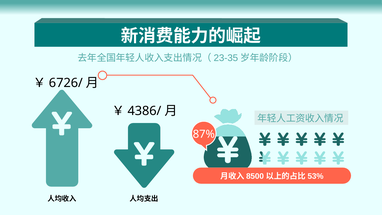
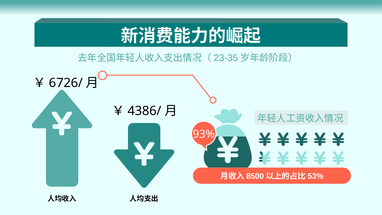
87%: 87% -> 93%
